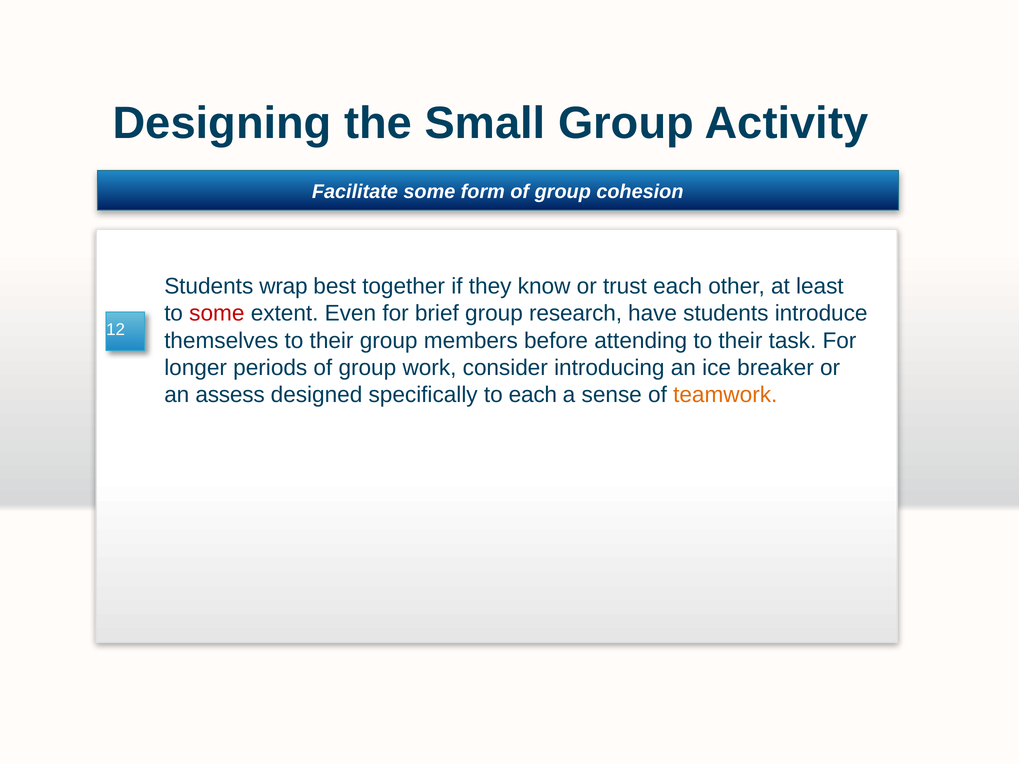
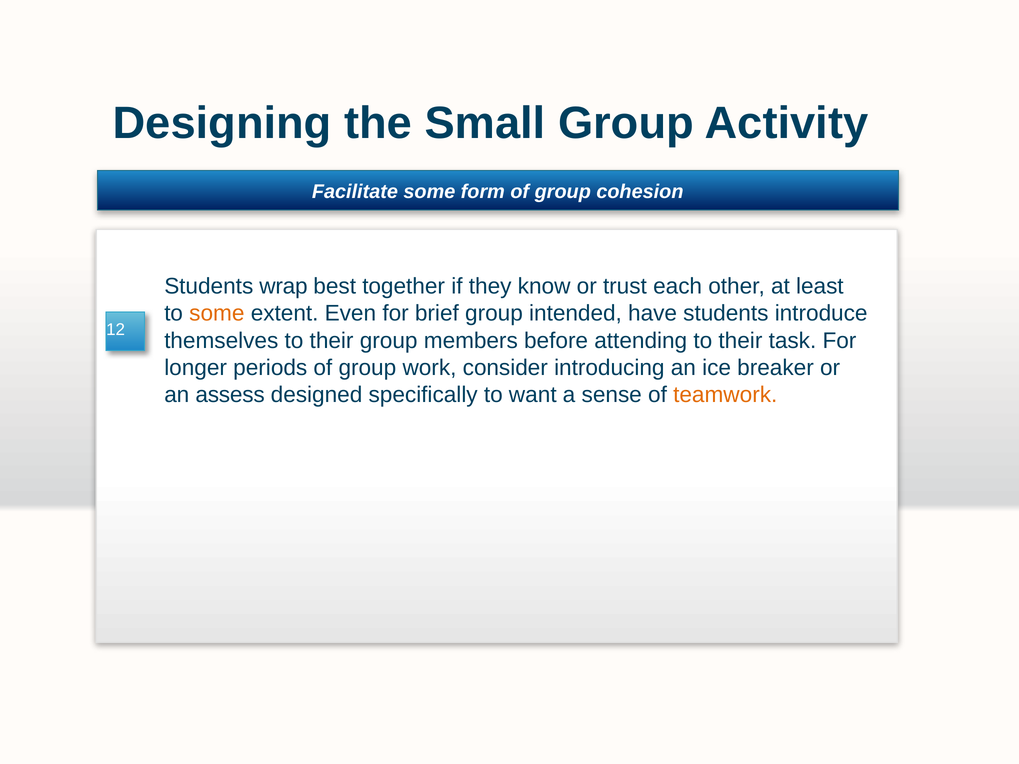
some at (217, 314) colour: red -> orange
research: research -> intended
to each: each -> want
